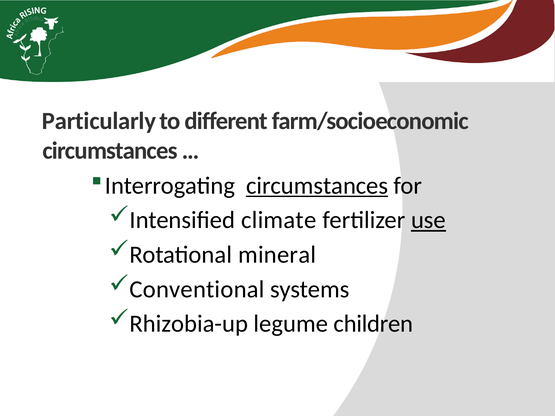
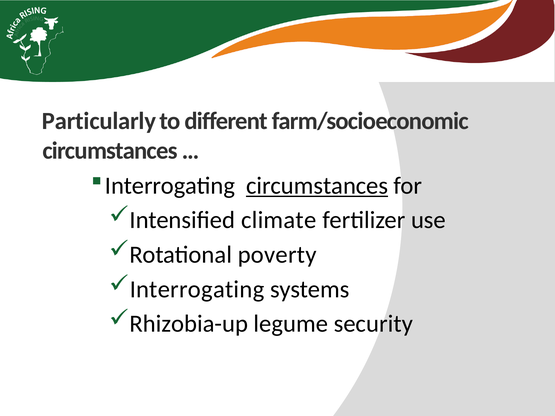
use underline: present -> none
mineral: mineral -> poverty
Conventional at (197, 289): Conventional -> Interrogating
children: children -> security
